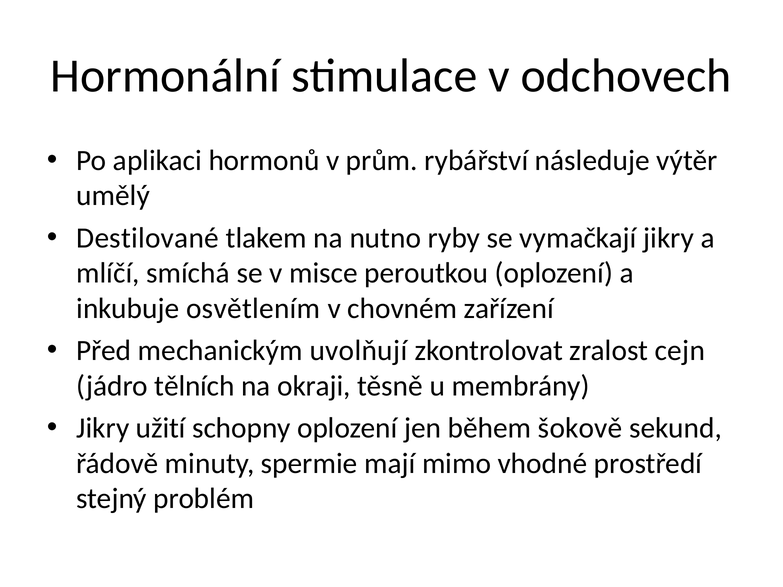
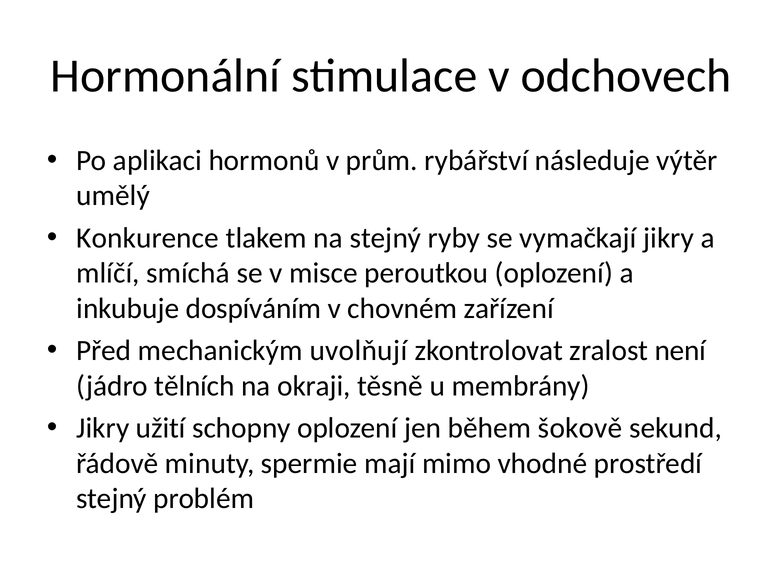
Destilované: Destilované -> Konkurence
na nutno: nutno -> stejný
osvětlením: osvětlením -> dospíváním
cejn: cejn -> není
